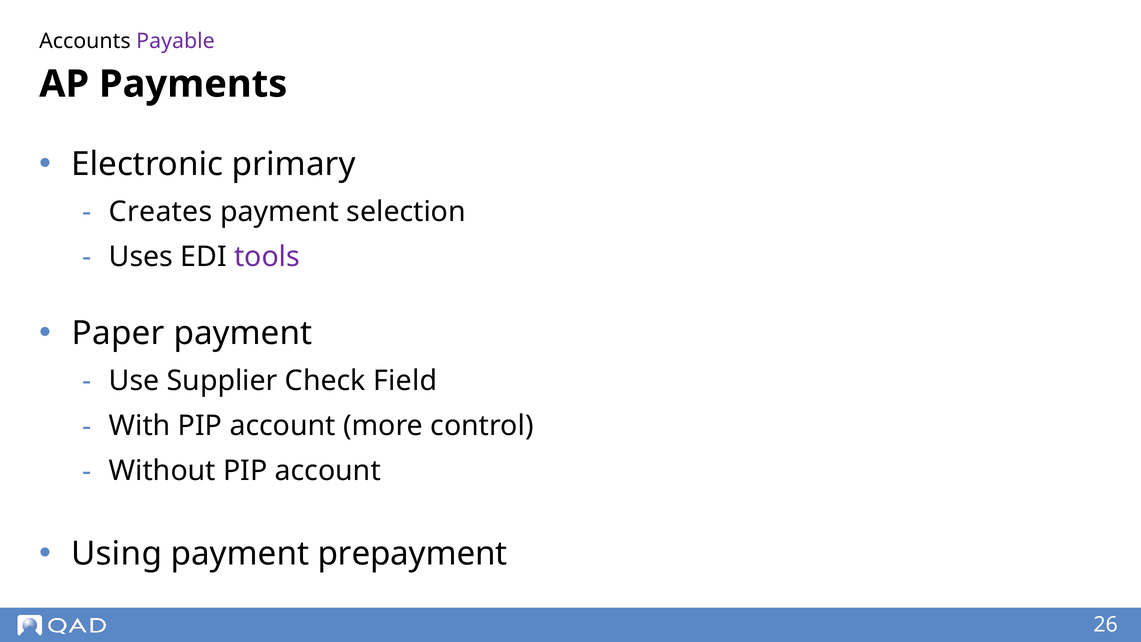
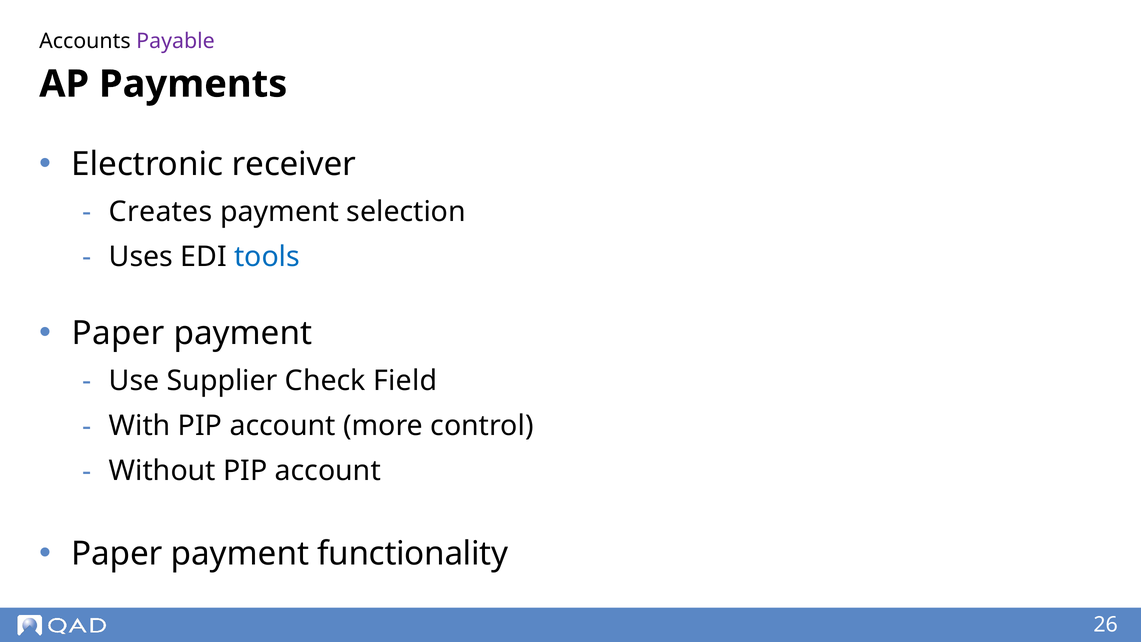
primary: primary -> receiver
tools colour: purple -> blue
Using at (117, 554): Using -> Paper
prepayment: prepayment -> functionality
